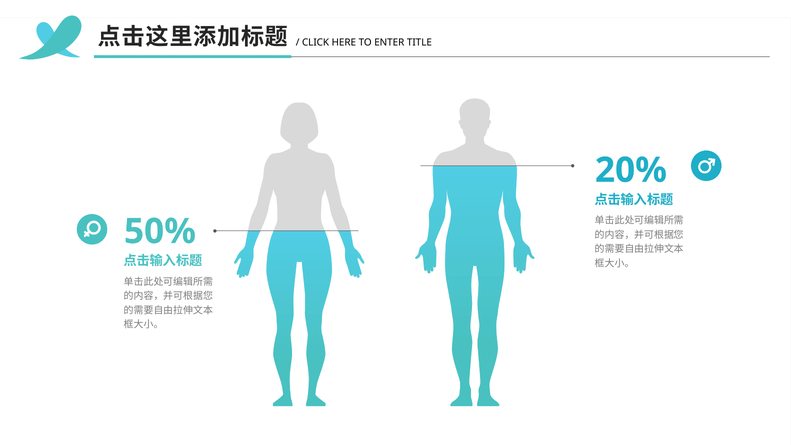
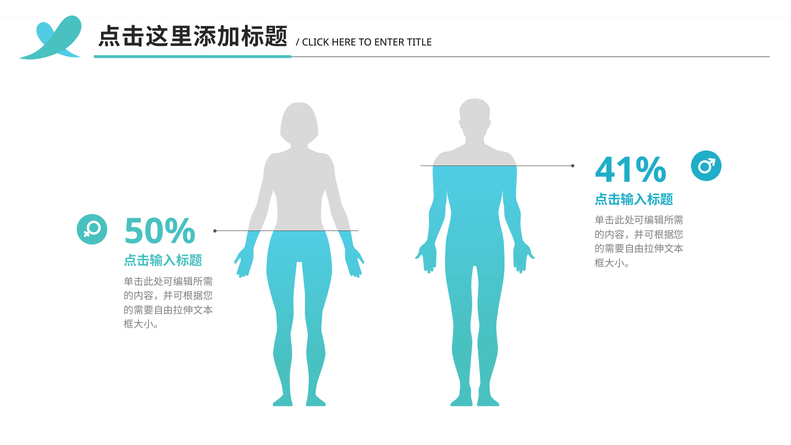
20%: 20% -> 41%
